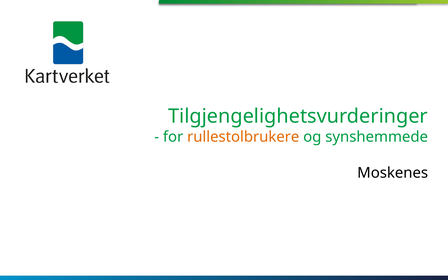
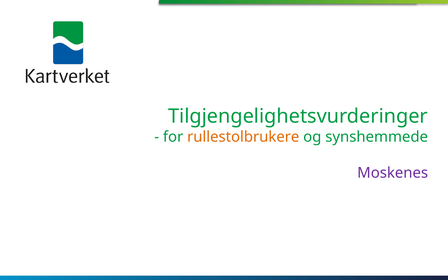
Moskenes colour: black -> purple
